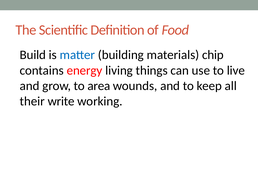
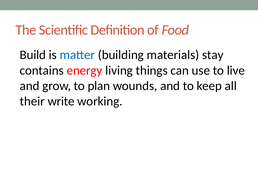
chip: chip -> stay
area: area -> plan
